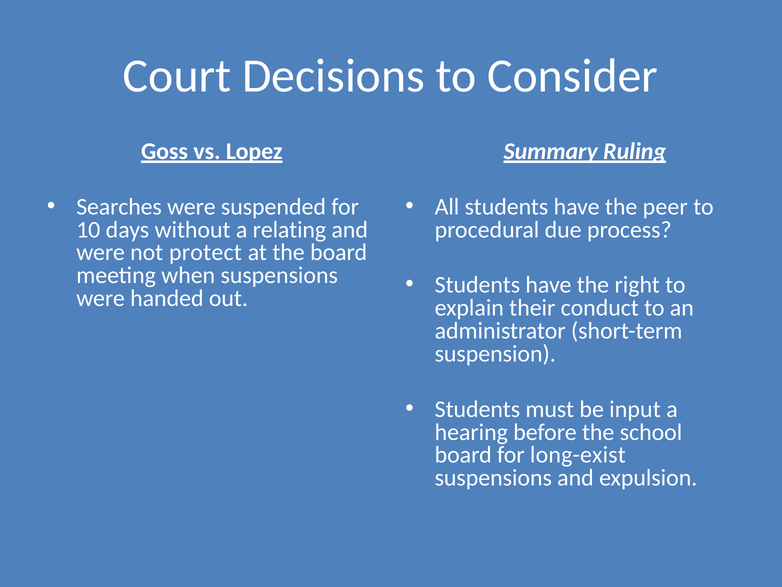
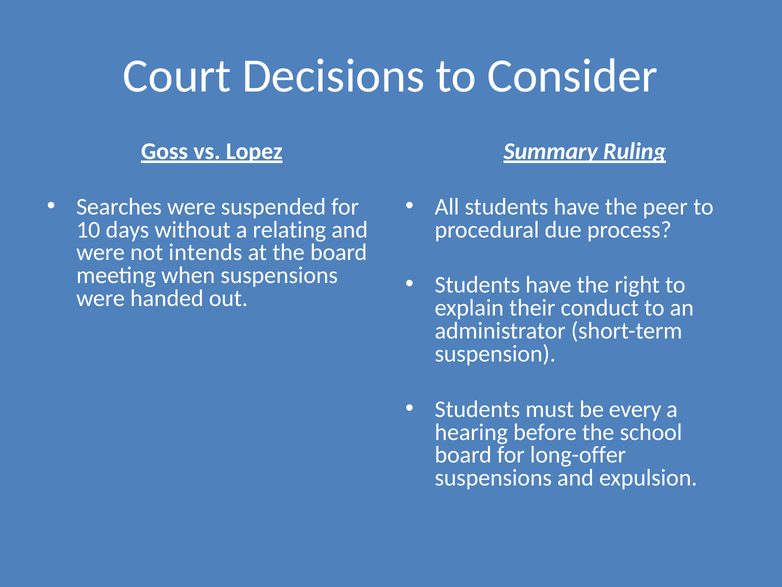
protect: protect -> intends
input: input -> every
long-exist: long-exist -> long-offer
